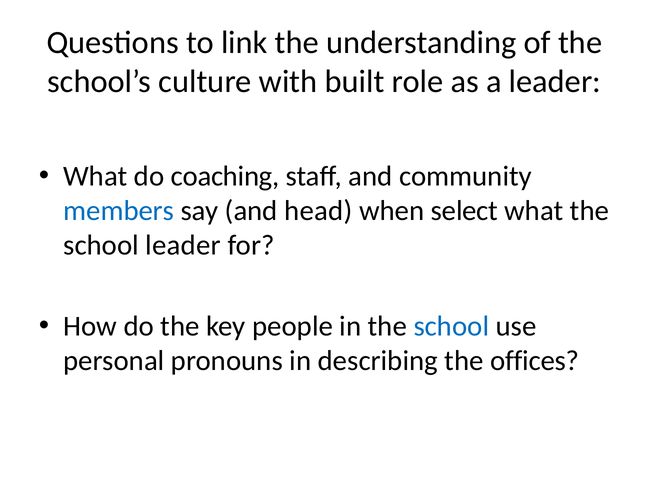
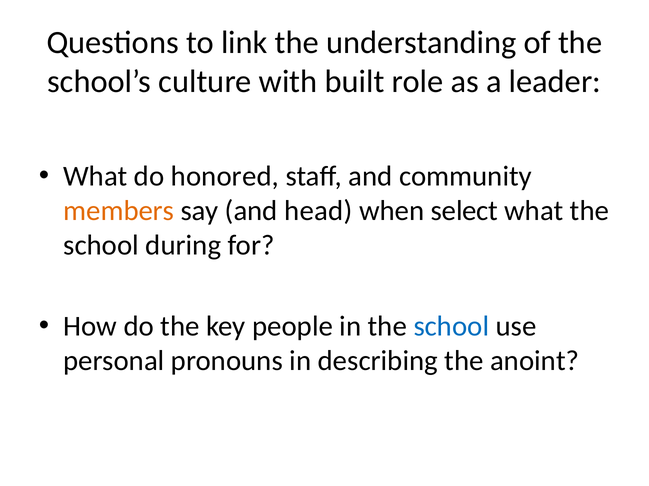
coaching: coaching -> honored
members colour: blue -> orange
school leader: leader -> during
offices: offices -> anoint
